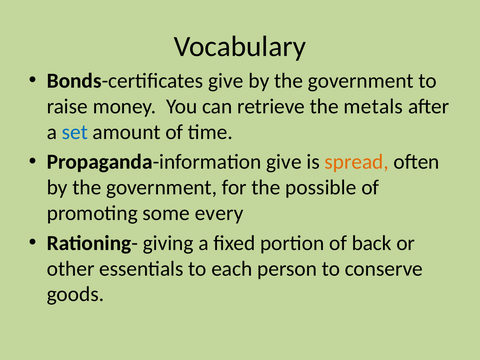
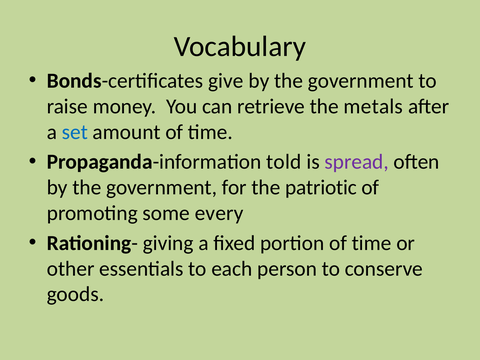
Propaganda-information give: give -> told
spread colour: orange -> purple
possible: possible -> patriotic
portion of back: back -> time
